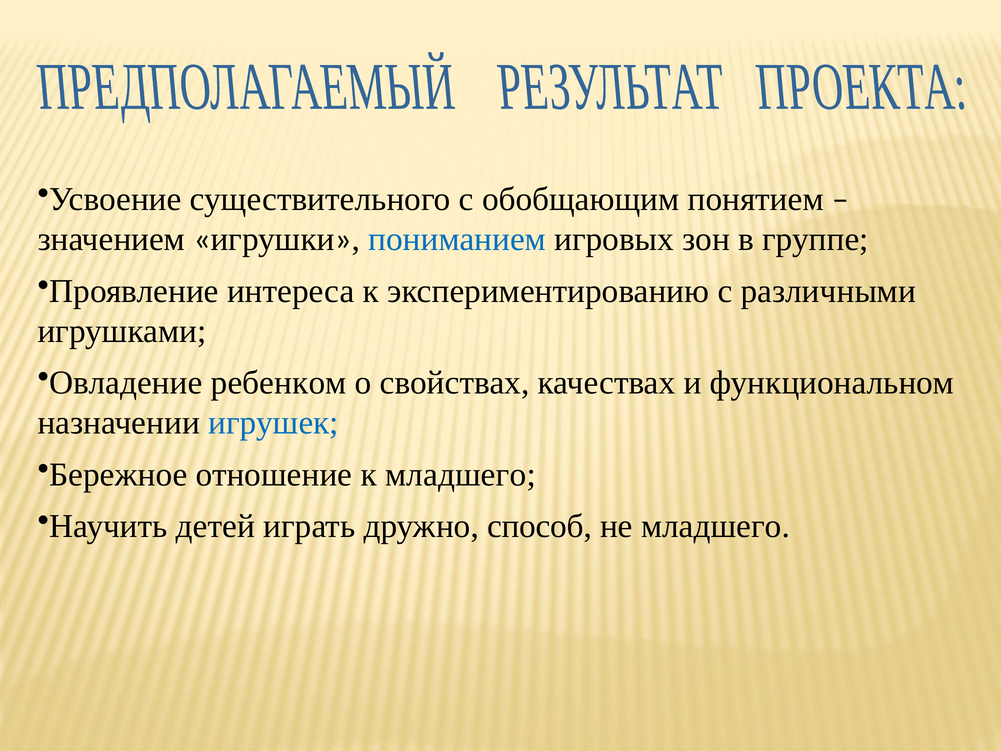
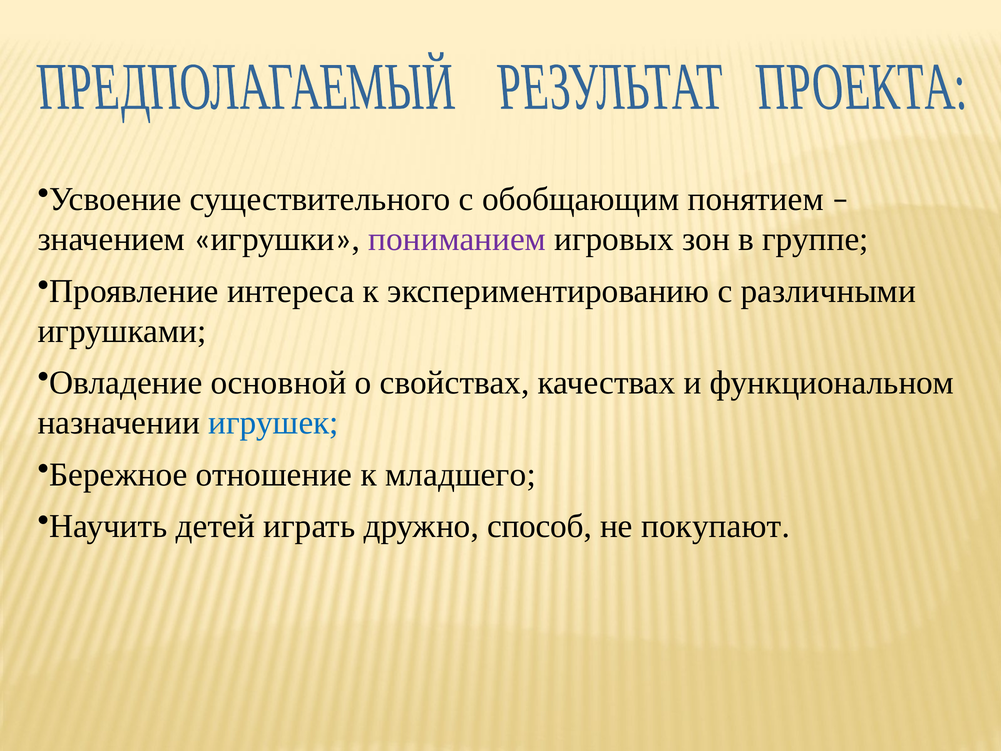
пониманием colour: blue -> purple
ребенком: ребенком -> основной
не младшего: младшего -> покупают
